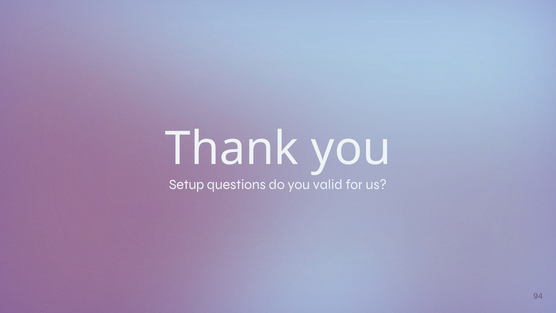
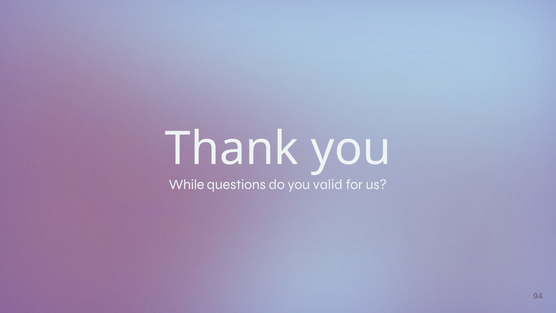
Setup: Setup -> While
